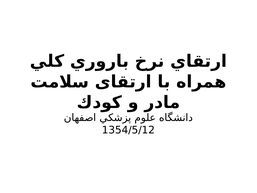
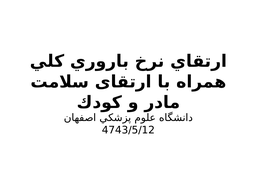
1354/5/12: 1354/5/12 -> 4743/5/12
